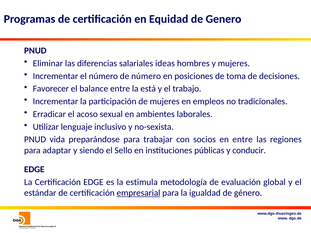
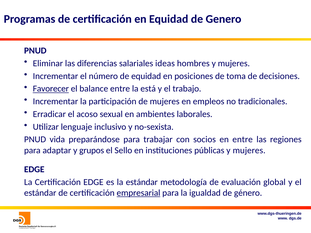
de número: número -> equidad
Favorecer underline: none -> present
siendo: siendo -> grupos
públicas y conducir: conducir -> mujeres
la estimula: estimula -> estándar
